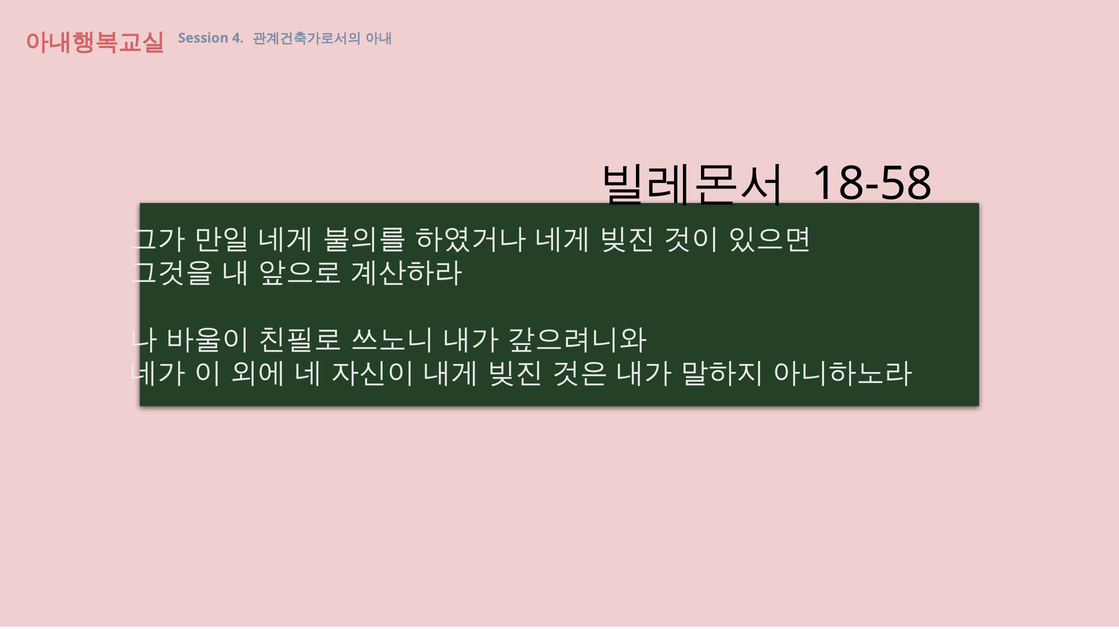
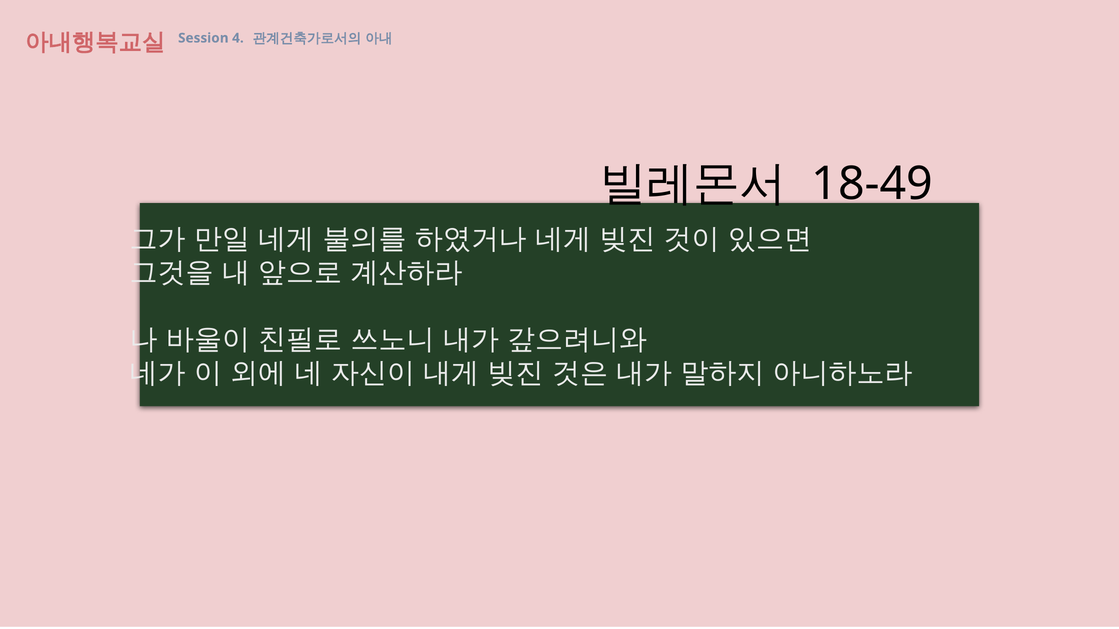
18-58: 18-58 -> 18-49
